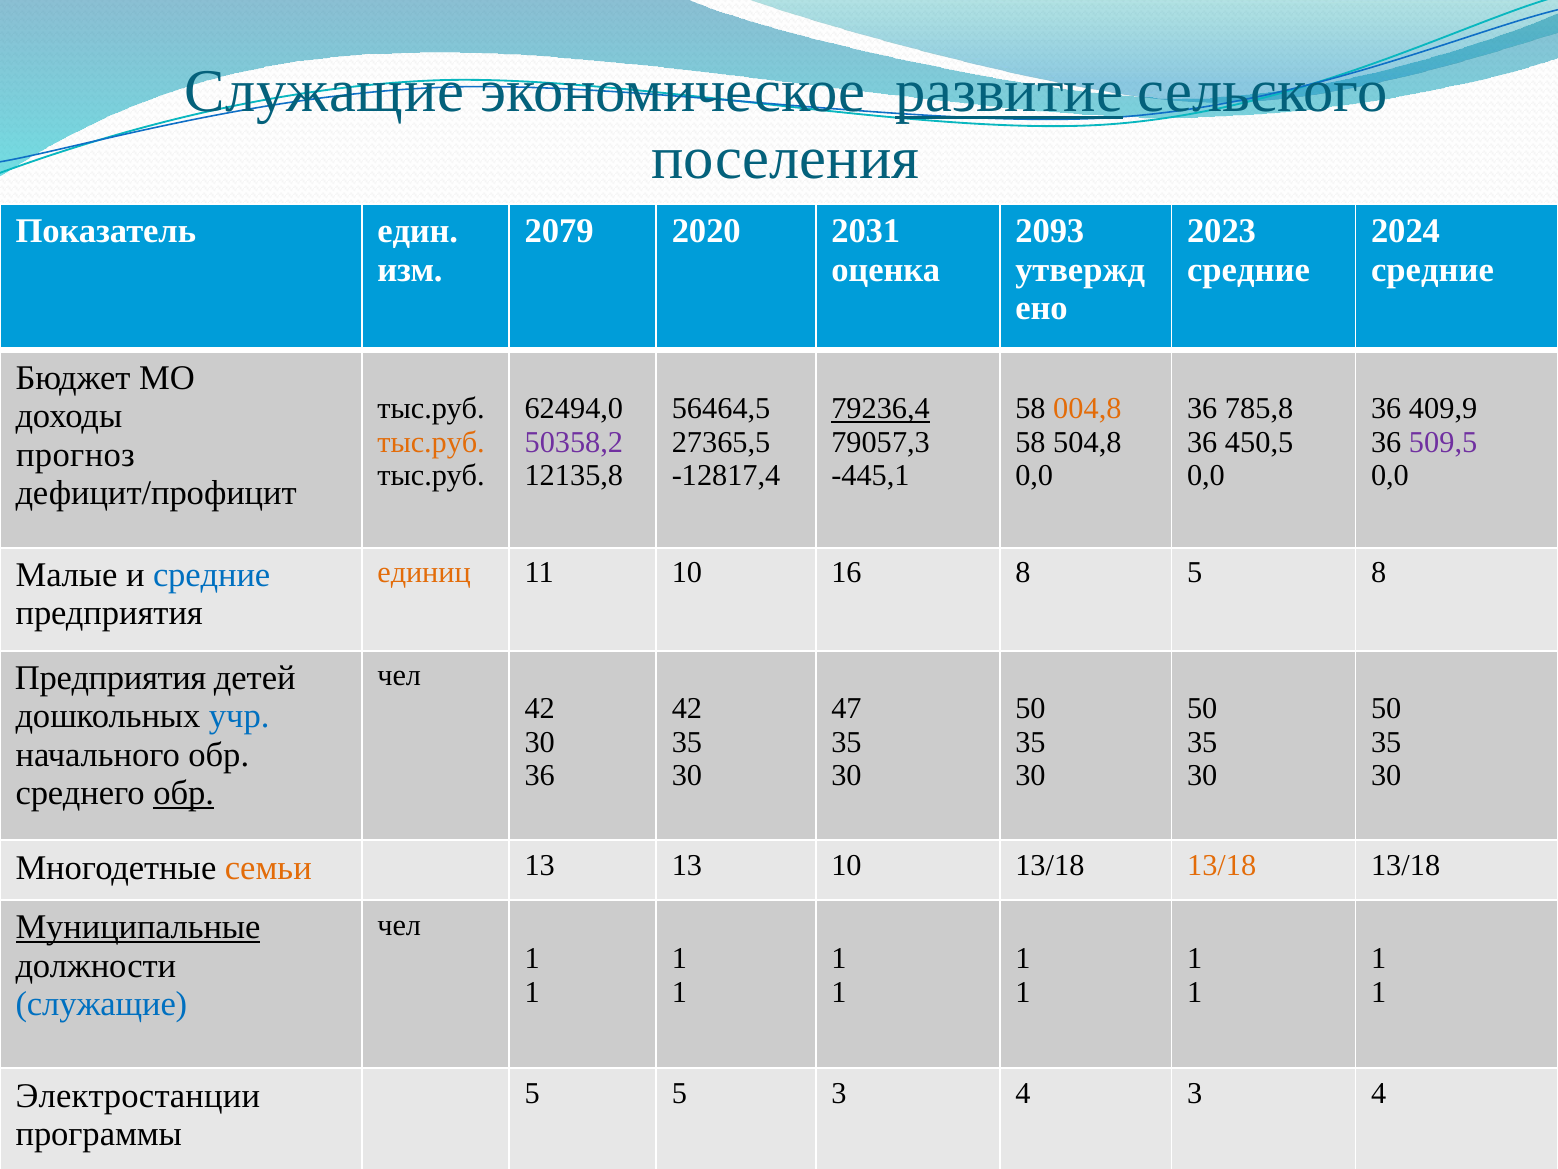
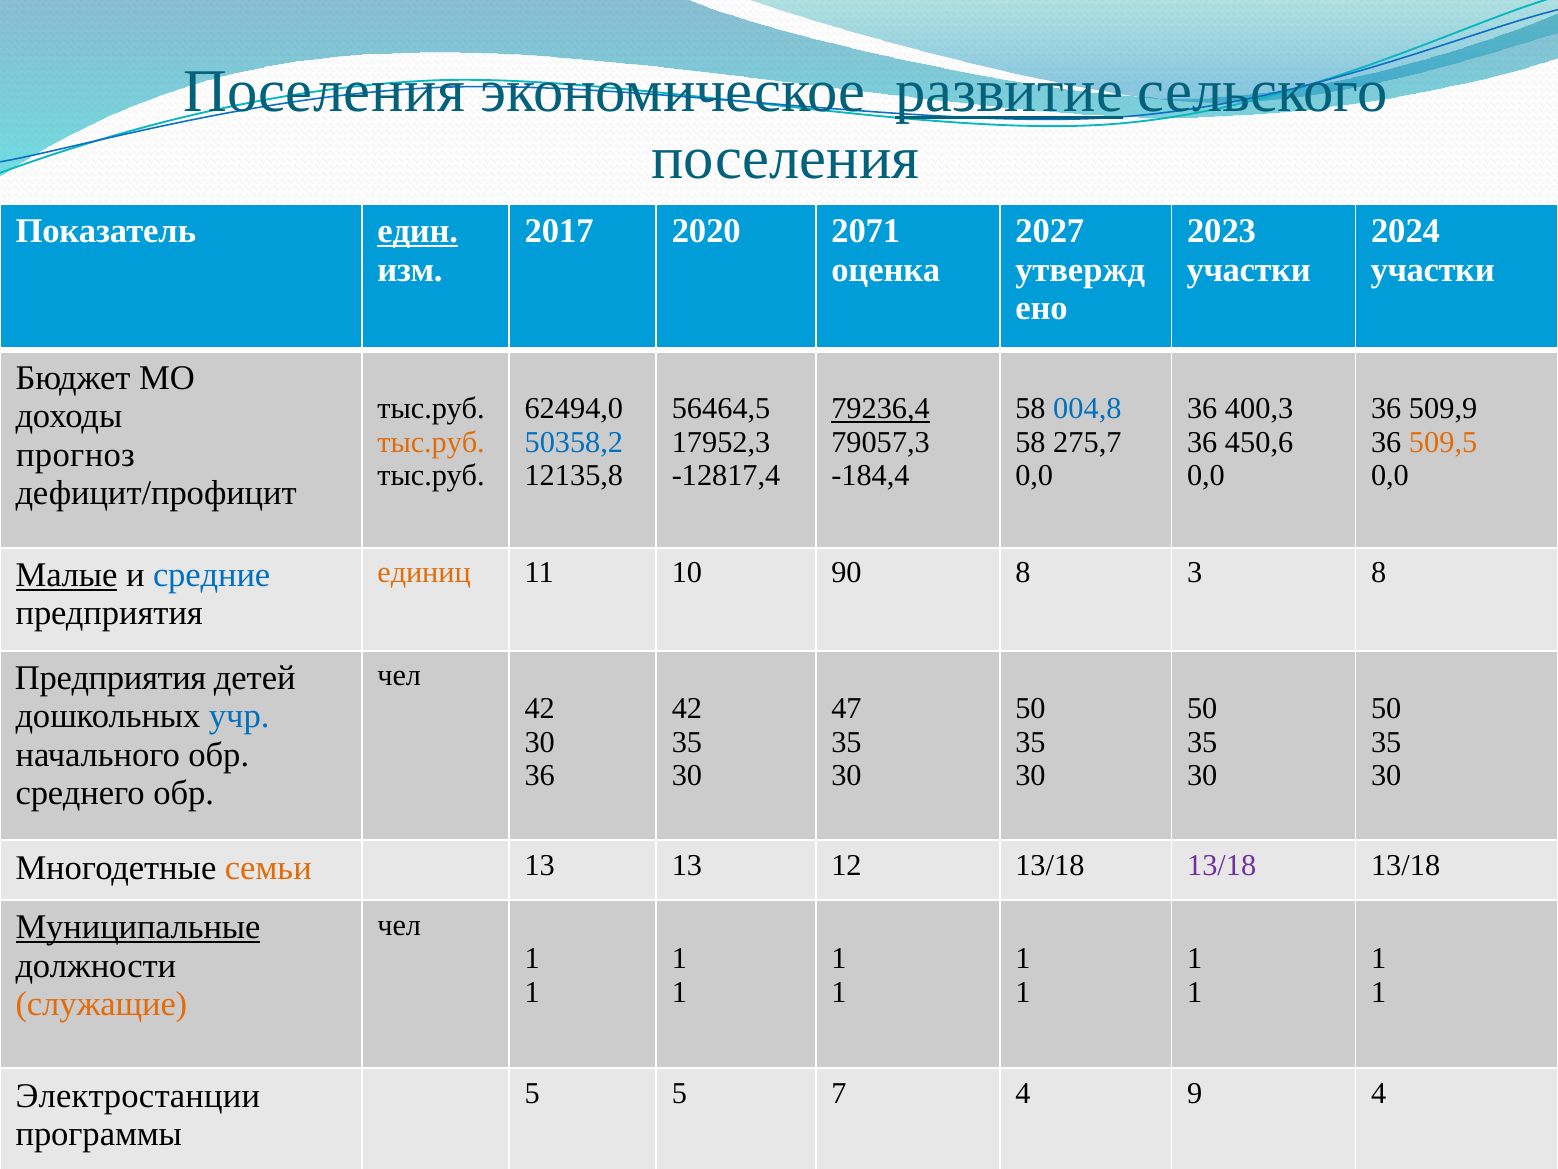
Служащие at (324, 92): Служащие -> Поселения
един underline: none -> present
2079: 2079 -> 2017
2031: 2031 -> 2071
2093: 2093 -> 2027
средние at (1248, 270): средние -> участки
средние at (1432, 270): средние -> участки
004,8 colour: orange -> blue
785,8: 785,8 -> 400,3
409,9: 409,9 -> 509,9
50358,2 colour: purple -> blue
27365,5: 27365,5 -> 17952,3
504,8: 504,8 -> 275,7
450,5: 450,5 -> 450,6
509,5 colour: purple -> orange
-445,1: -445,1 -> -184,4
16: 16 -> 90
8 5: 5 -> 3
Малые underline: none -> present
обр at (184, 793) underline: present -> none
13 10: 10 -> 12
13/18 at (1222, 865) colour: orange -> purple
служащие at (101, 1004) colour: blue -> orange
5 3: 3 -> 7
4 3: 3 -> 9
